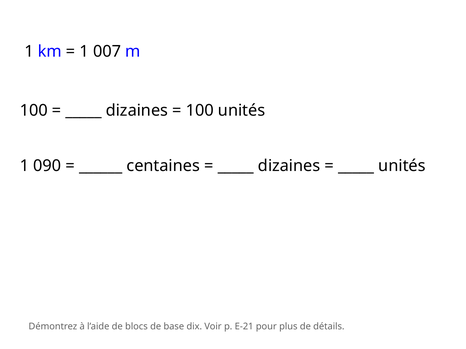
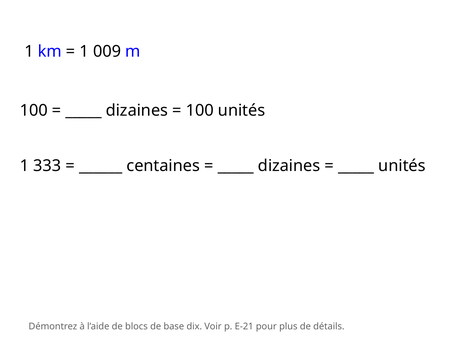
007: 007 -> 009
090: 090 -> 333
